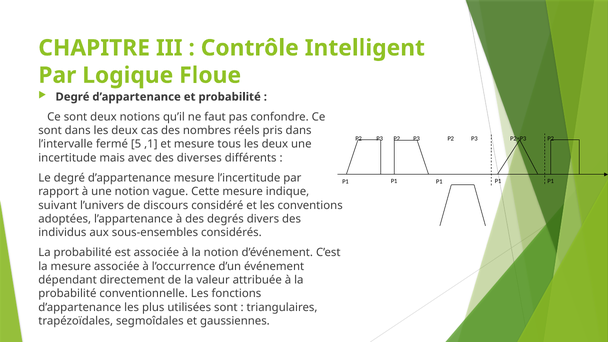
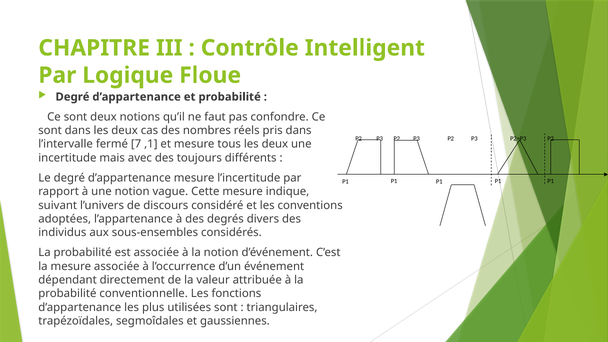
5: 5 -> 7
diverses: diverses -> toujours
